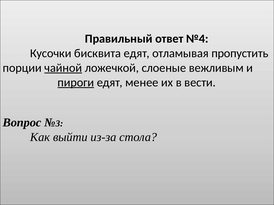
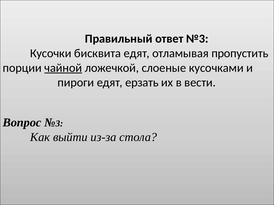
№4: №4 -> №3
вежливым: вежливым -> кусочками
пироги underline: present -> none
менее: менее -> ерзать
